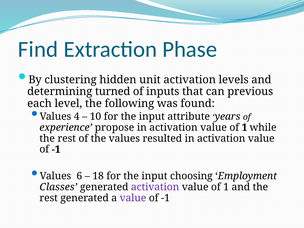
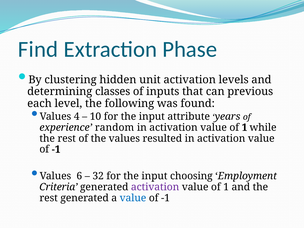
turned: turned -> classes
propose: propose -> random
18: 18 -> 32
Classes: Classes -> Criteria
value at (133, 198) colour: purple -> blue
